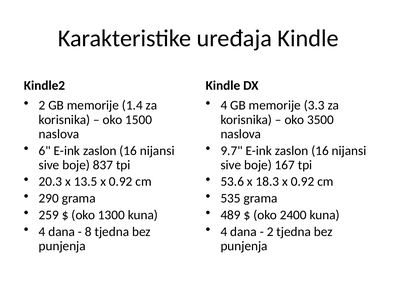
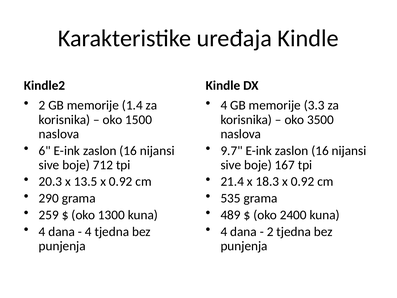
837: 837 -> 712
53.6: 53.6 -> 21.4
8 at (88, 231): 8 -> 4
